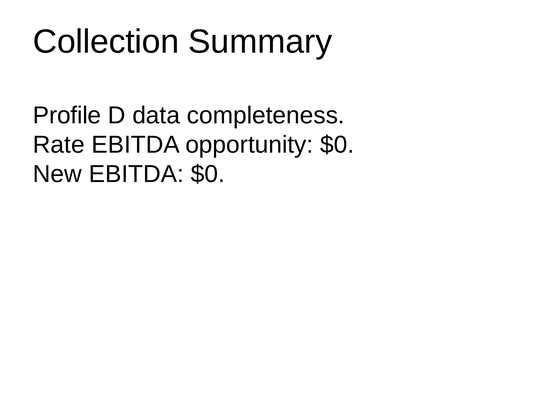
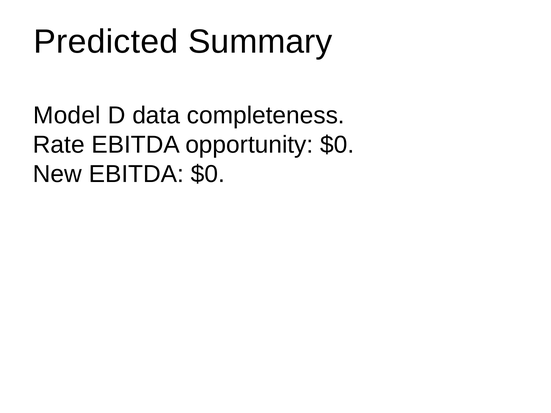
Collection: Collection -> Predicted
Profile: Profile -> Model
